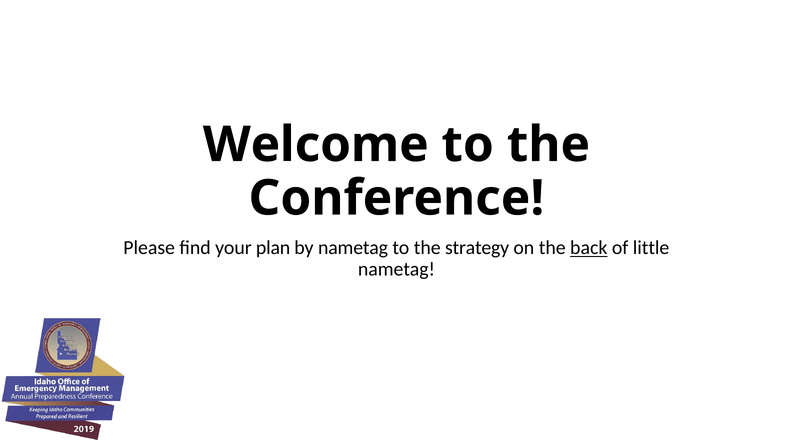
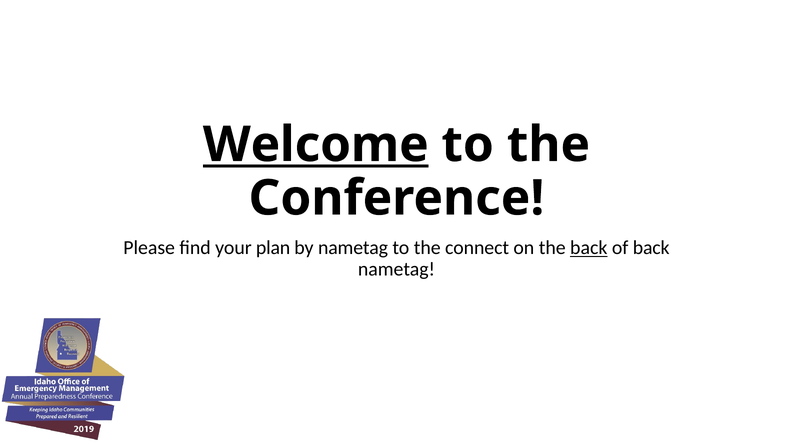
Welcome underline: none -> present
strategy: strategy -> connect
of little: little -> back
